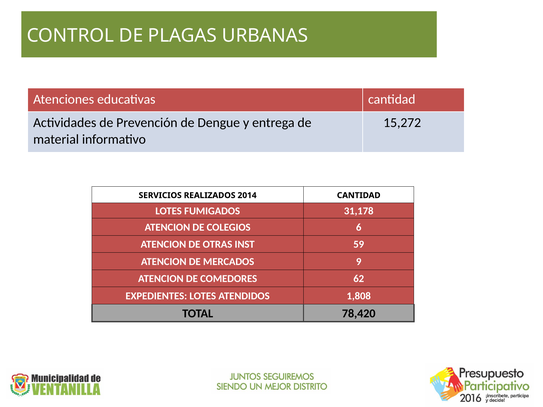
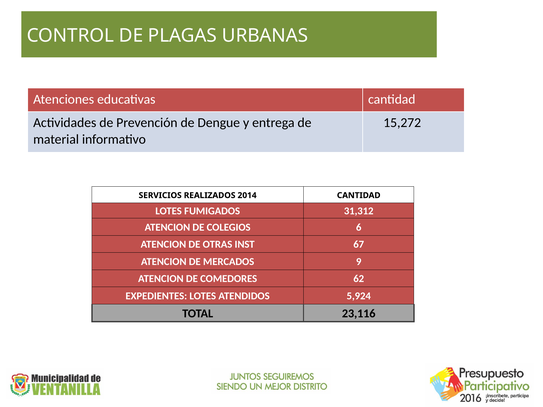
31,178: 31,178 -> 31,312
59: 59 -> 67
1,808: 1,808 -> 5,924
78,420: 78,420 -> 23,116
